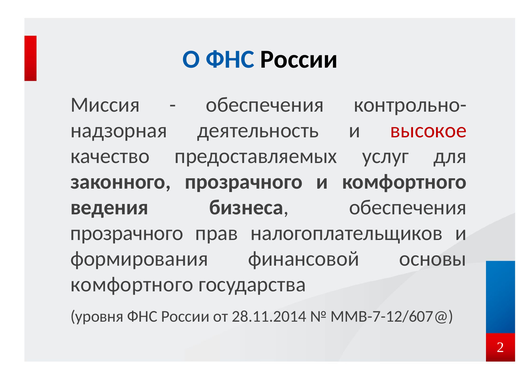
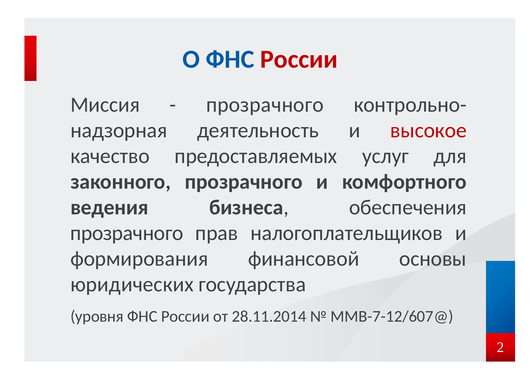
России at (299, 59) colour: black -> red
обеспечения at (265, 105): обеспечения -> прозрачного
комфортного at (132, 284): комфортного -> юридических
